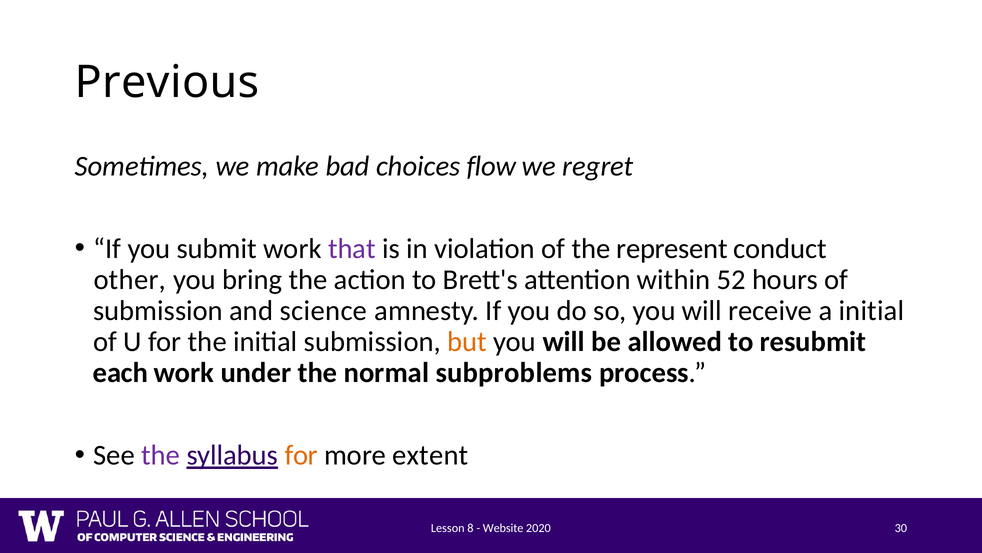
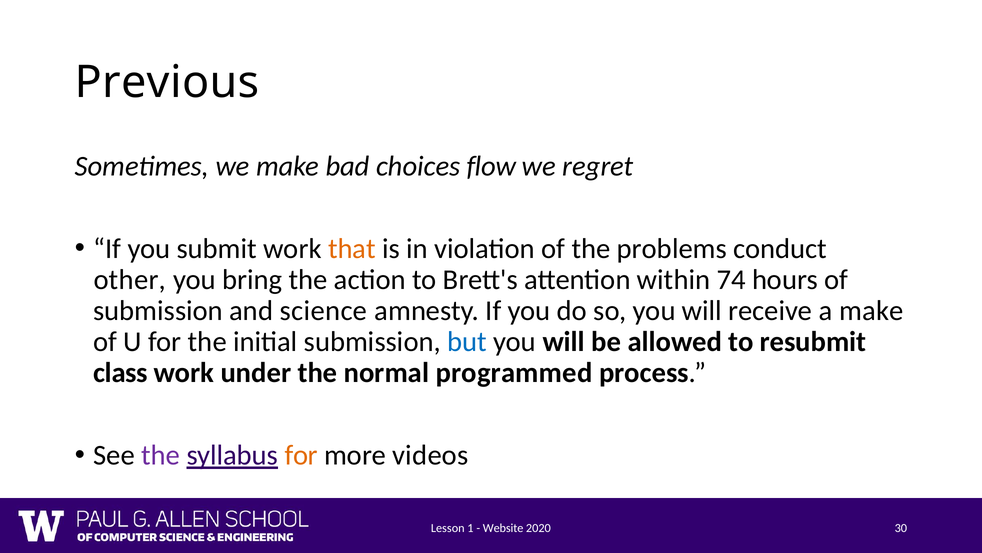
that colour: purple -> orange
represent: represent -> problems
52: 52 -> 74
a initial: initial -> make
but colour: orange -> blue
each: each -> class
subproblems: subproblems -> programmed
extent: extent -> videos
8: 8 -> 1
